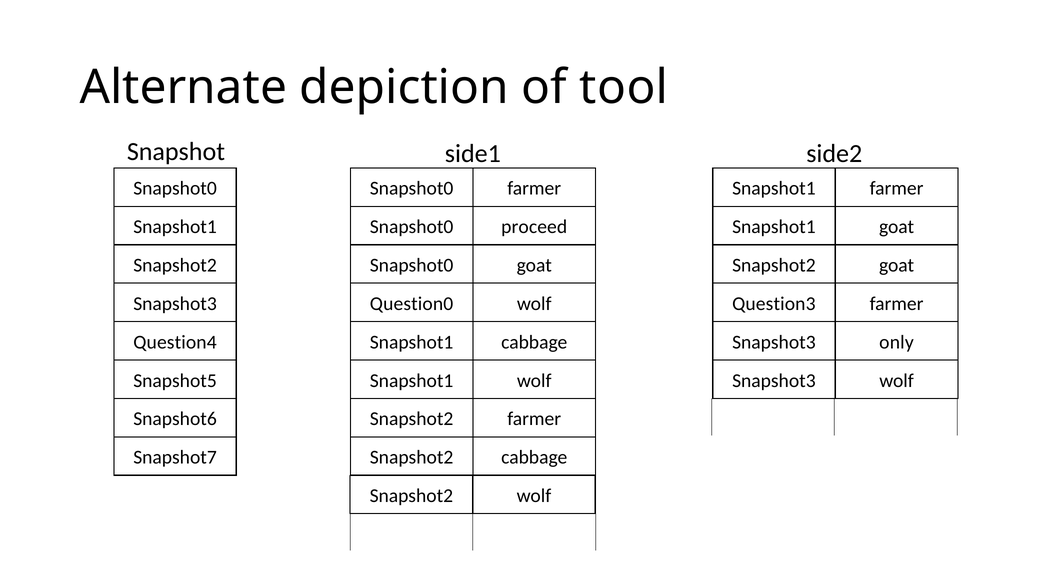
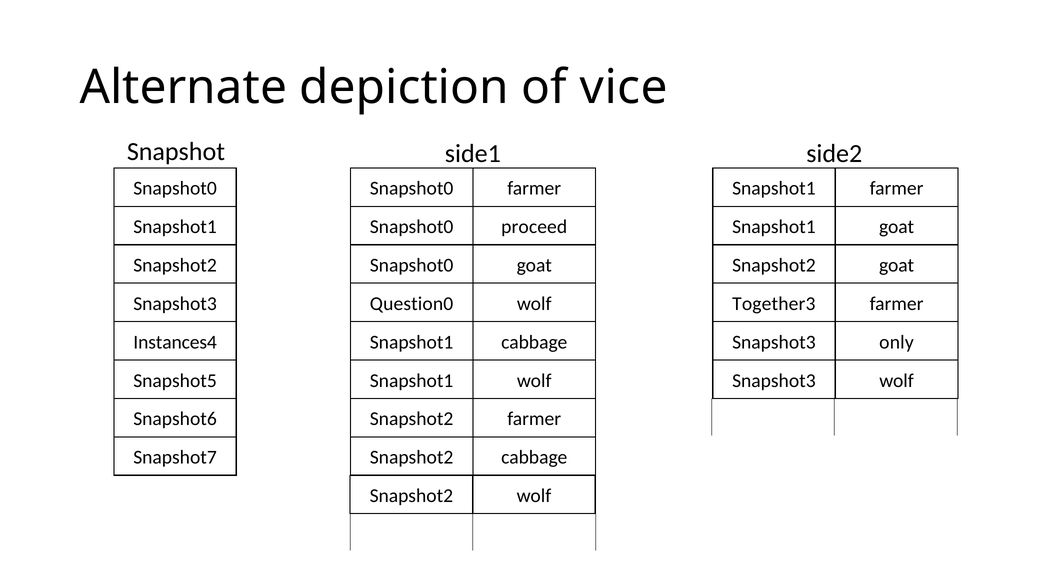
tool: tool -> vice
Question3: Question3 -> Together3
Question4: Question4 -> Instances4
